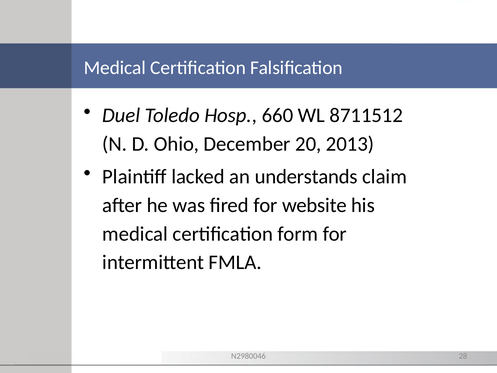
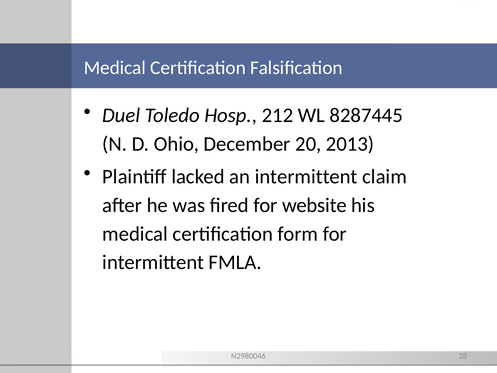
660: 660 -> 212
8711512: 8711512 -> 8287445
an understands: understands -> intermittent
